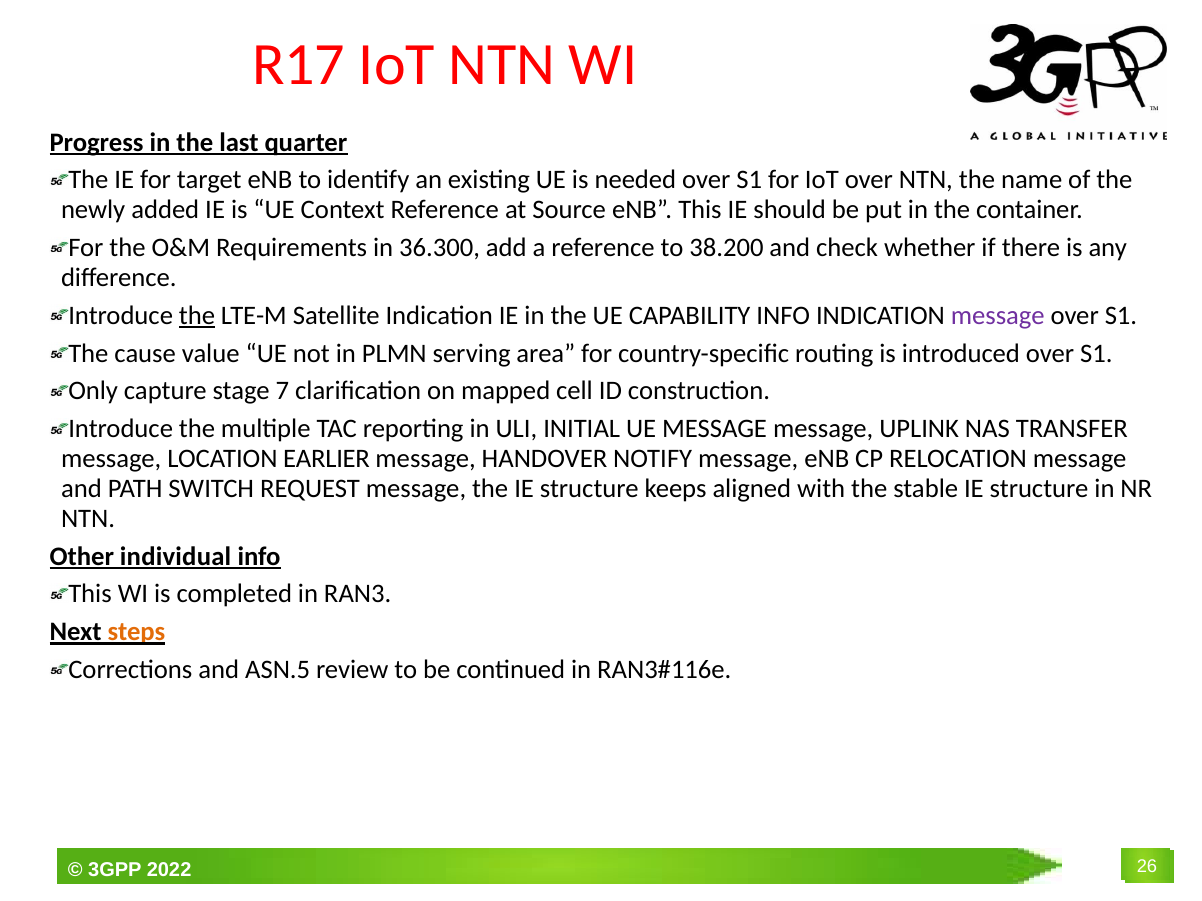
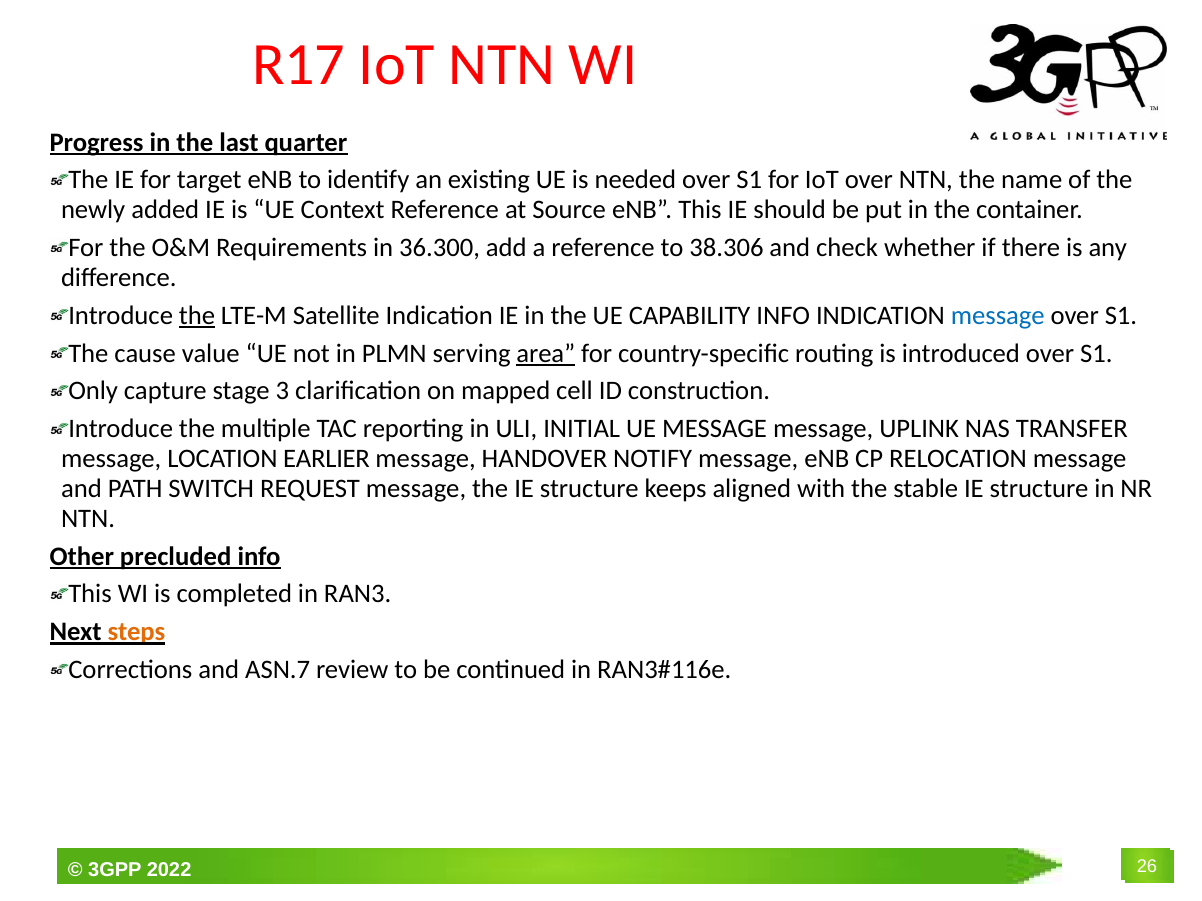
38.200: 38.200 -> 38.306
message at (998, 316) colour: purple -> blue
area underline: none -> present
7: 7 -> 3
individual: individual -> precluded
ASN.5: ASN.5 -> ASN.7
